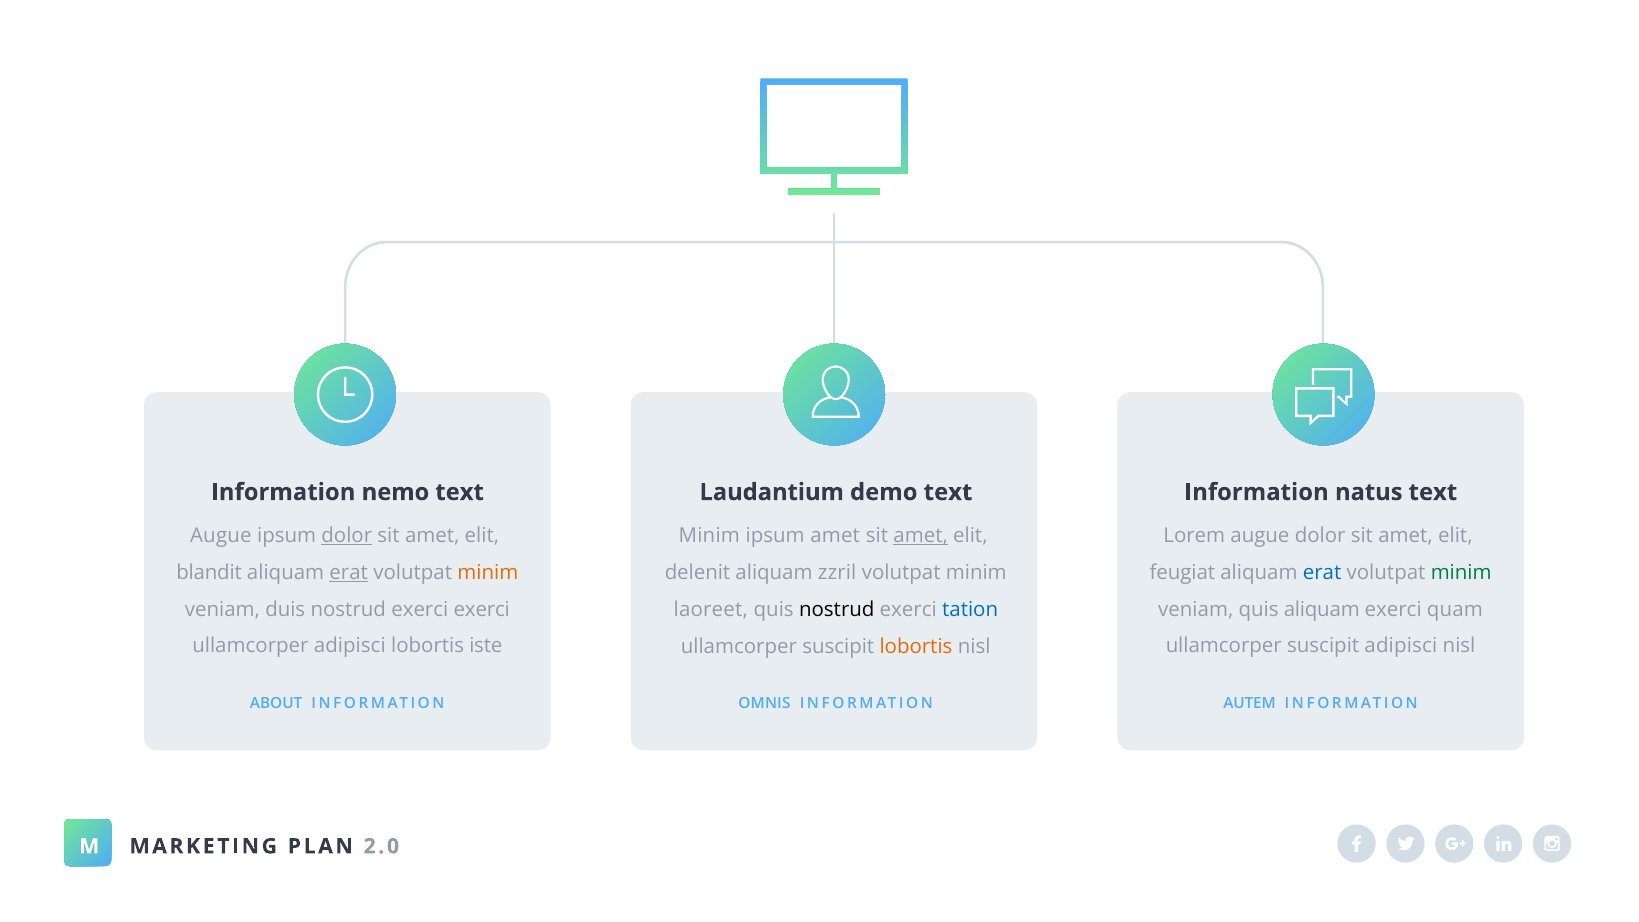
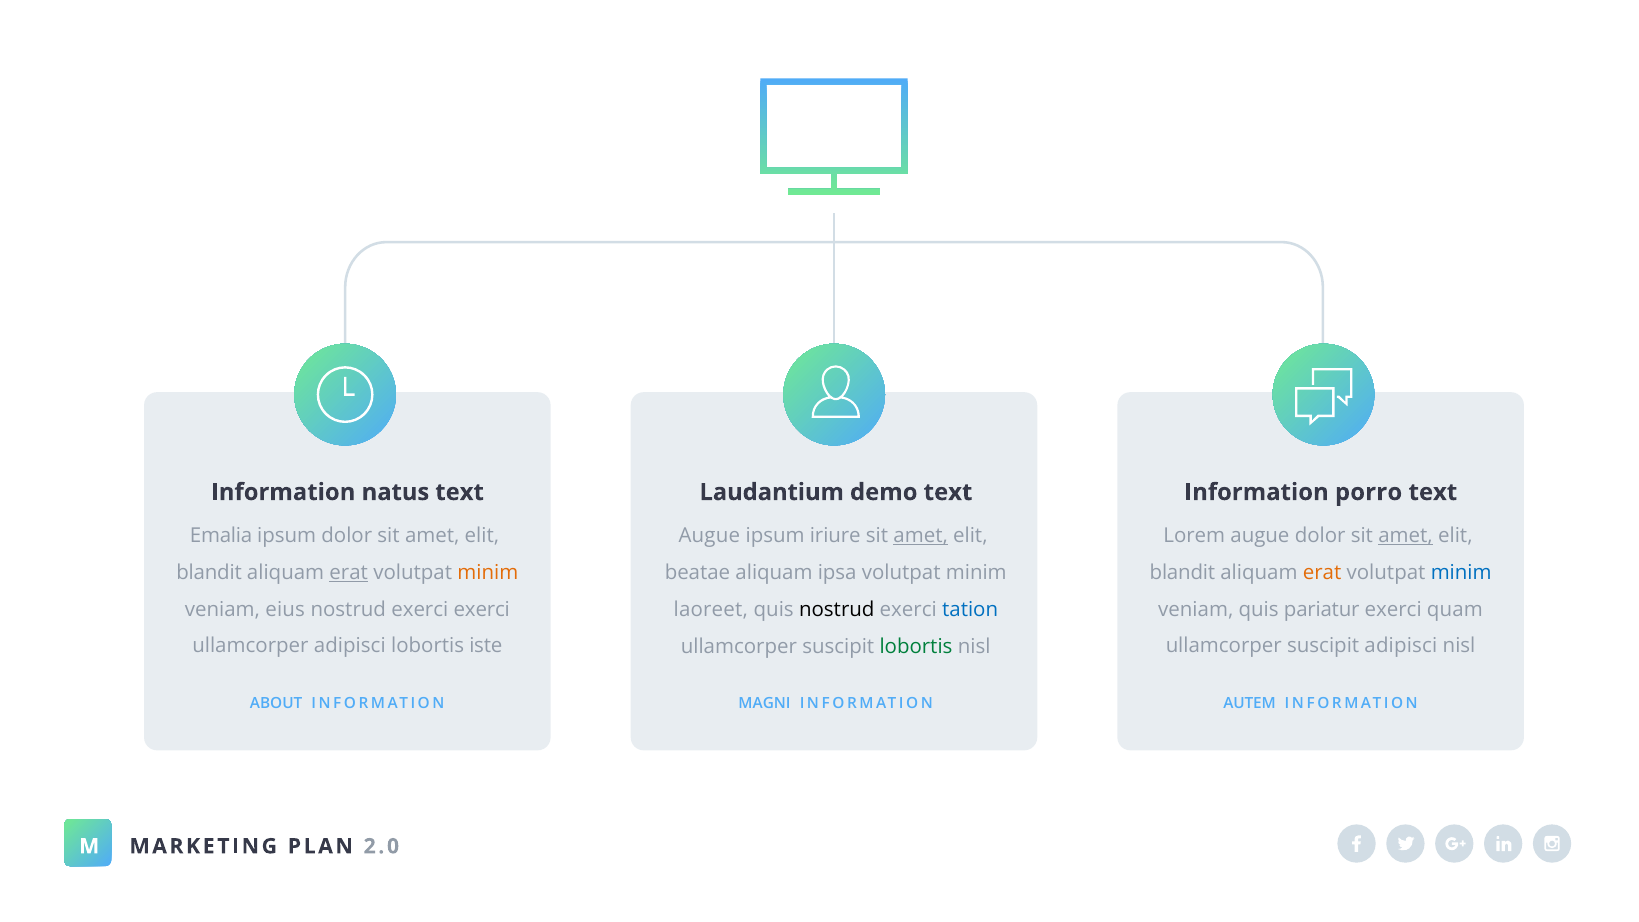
nemo: nemo -> natus
natus: natus -> porro
Augue at (221, 536): Augue -> Emalia
dolor at (347, 536) underline: present -> none
Minim at (709, 536): Minim -> Augue
ipsum amet: amet -> iriure
amet at (1406, 536) underline: none -> present
delenit: delenit -> beatae
zzril: zzril -> ipsa
feugiat at (1182, 572): feugiat -> blandit
erat at (1322, 572) colour: blue -> orange
minim at (1461, 572) colour: green -> blue
duis: duis -> eius
quis aliquam: aliquam -> pariatur
lobortis at (916, 646) colour: orange -> green
OMNIS: OMNIS -> MAGNI
